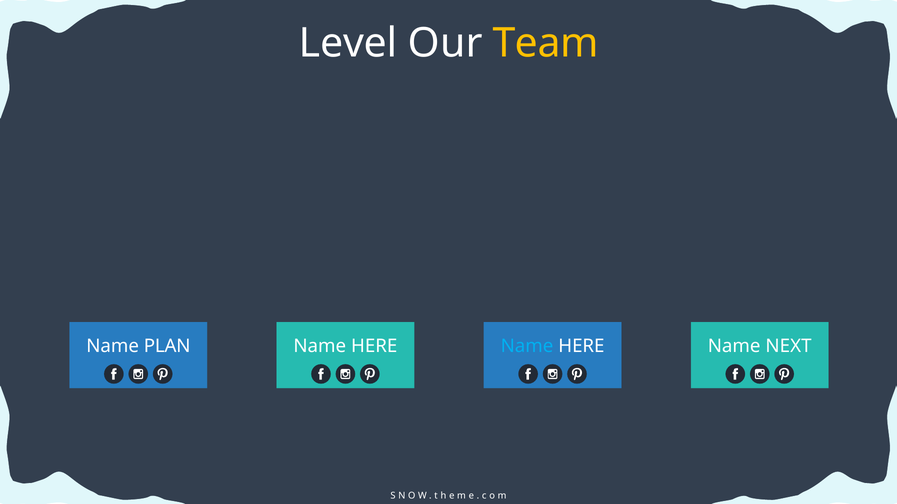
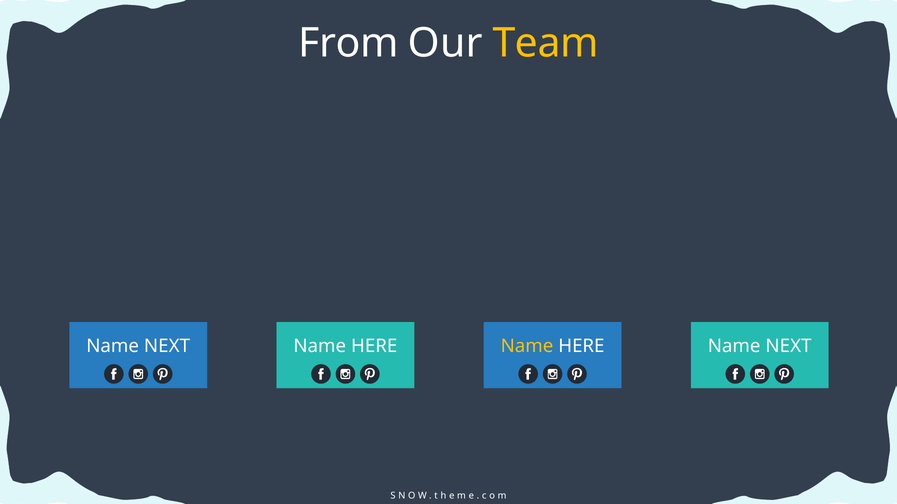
Level: Level -> From
PLAN at (167, 346): PLAN -> NEXT
Name at (527, 346) colour: light blue -> yellow
